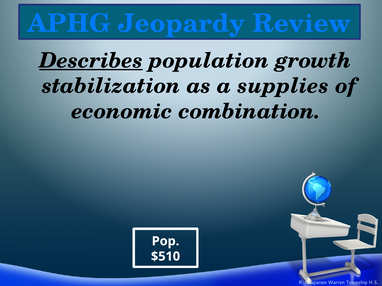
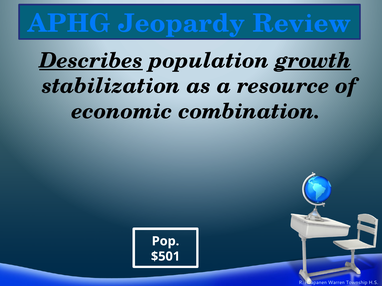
growth underline: none -> present
supplies: supplies -> resource
$510: $510 -> $501
